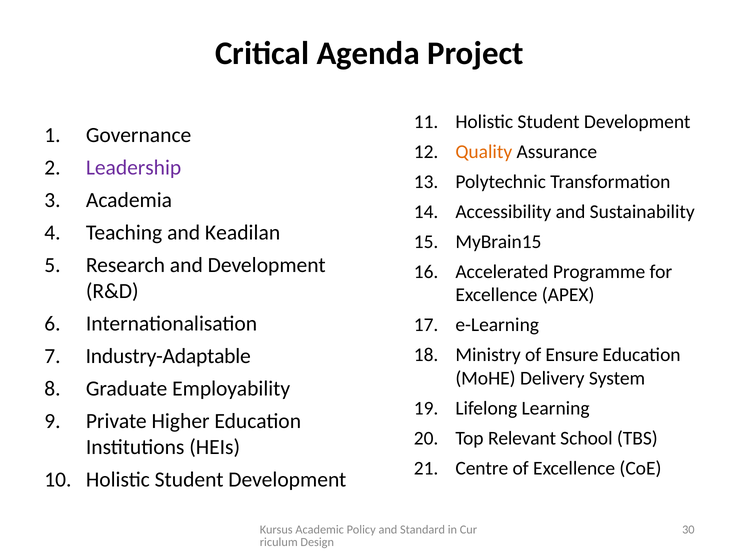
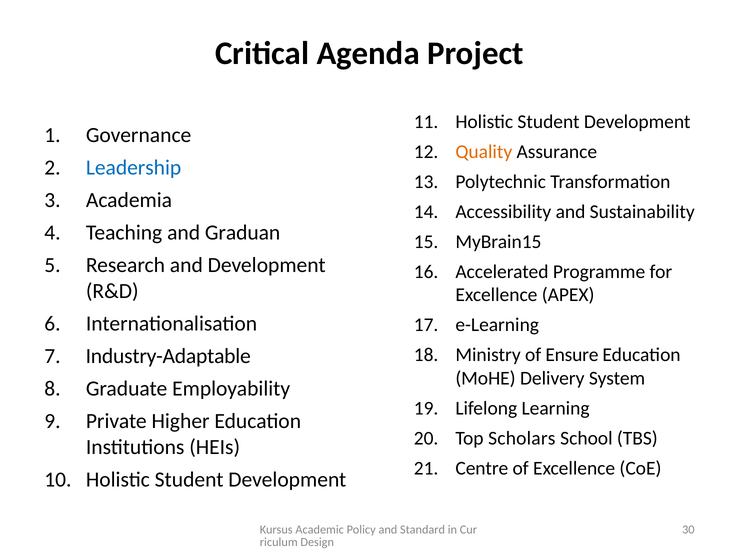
Leadership colour: purple -> blue
Keadilan: Keadilan -> Graduan
Relevant: Relevant -> Scholars
